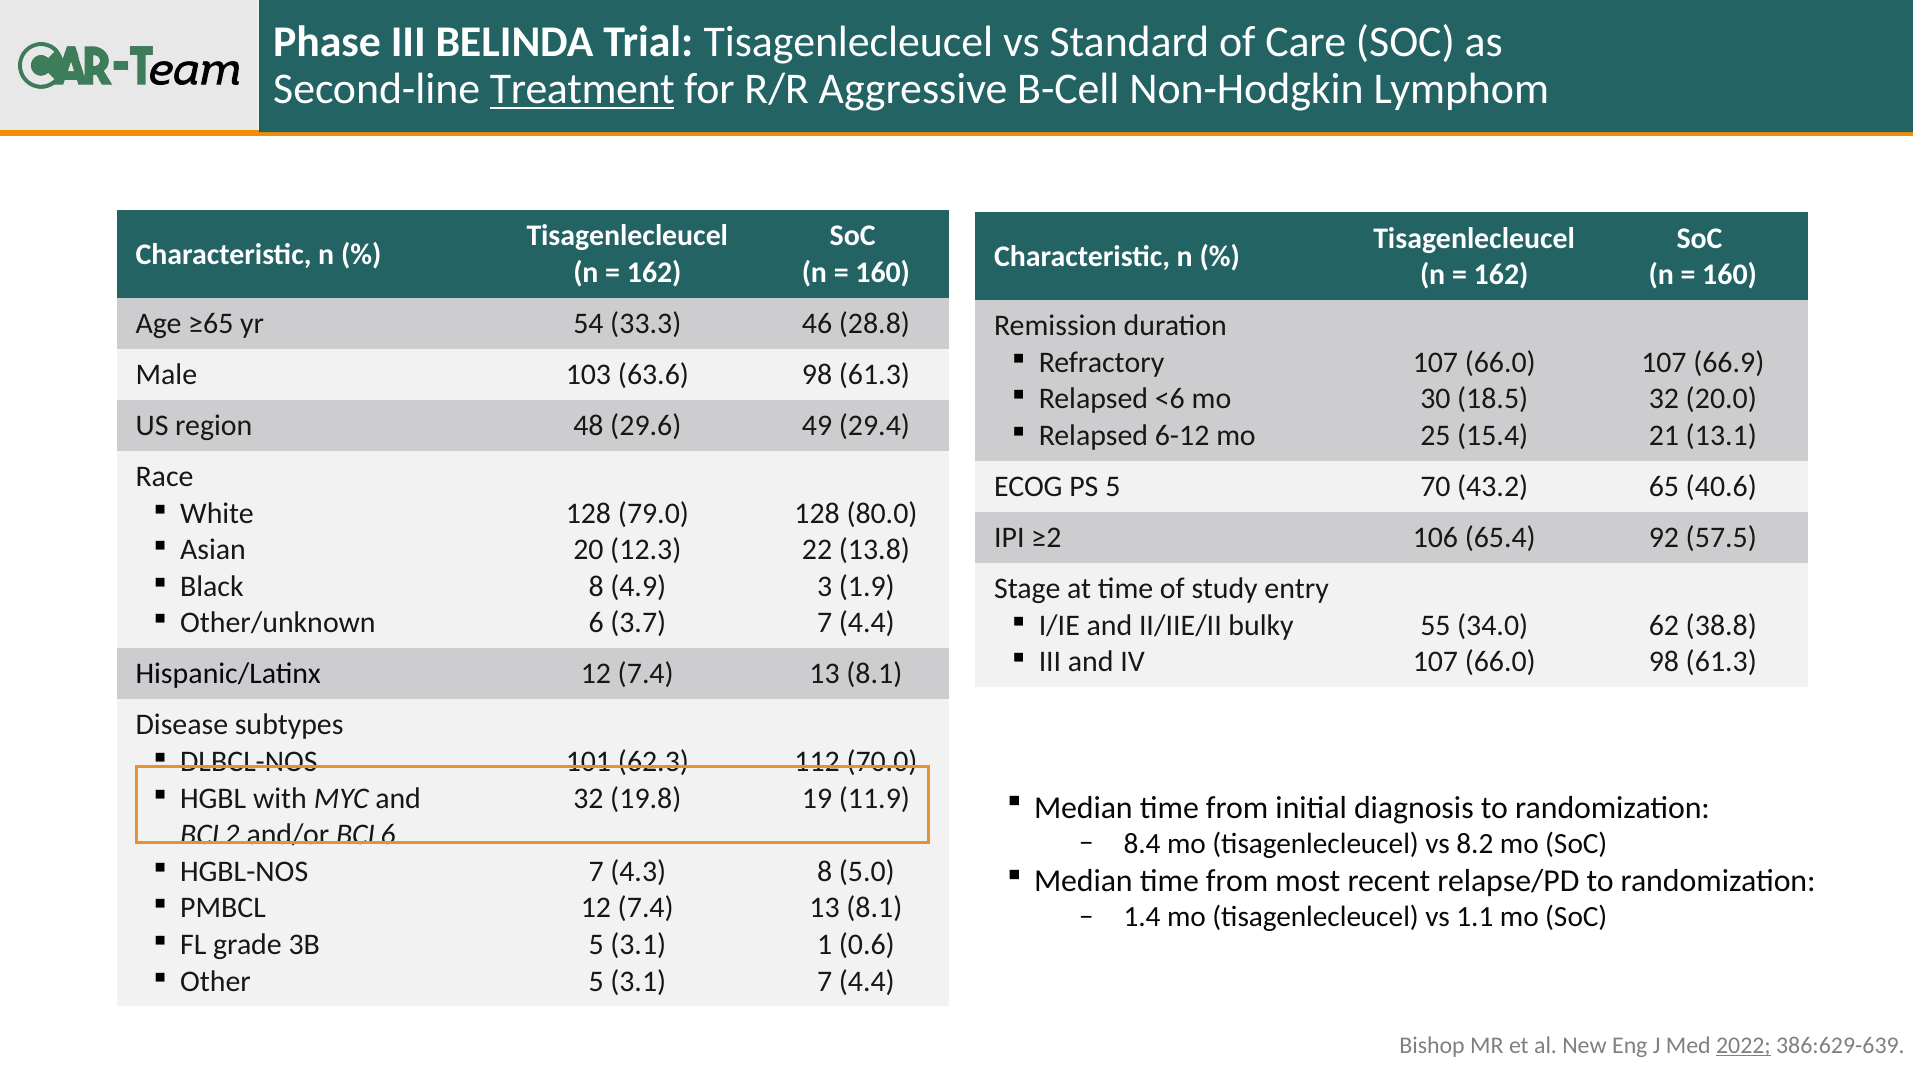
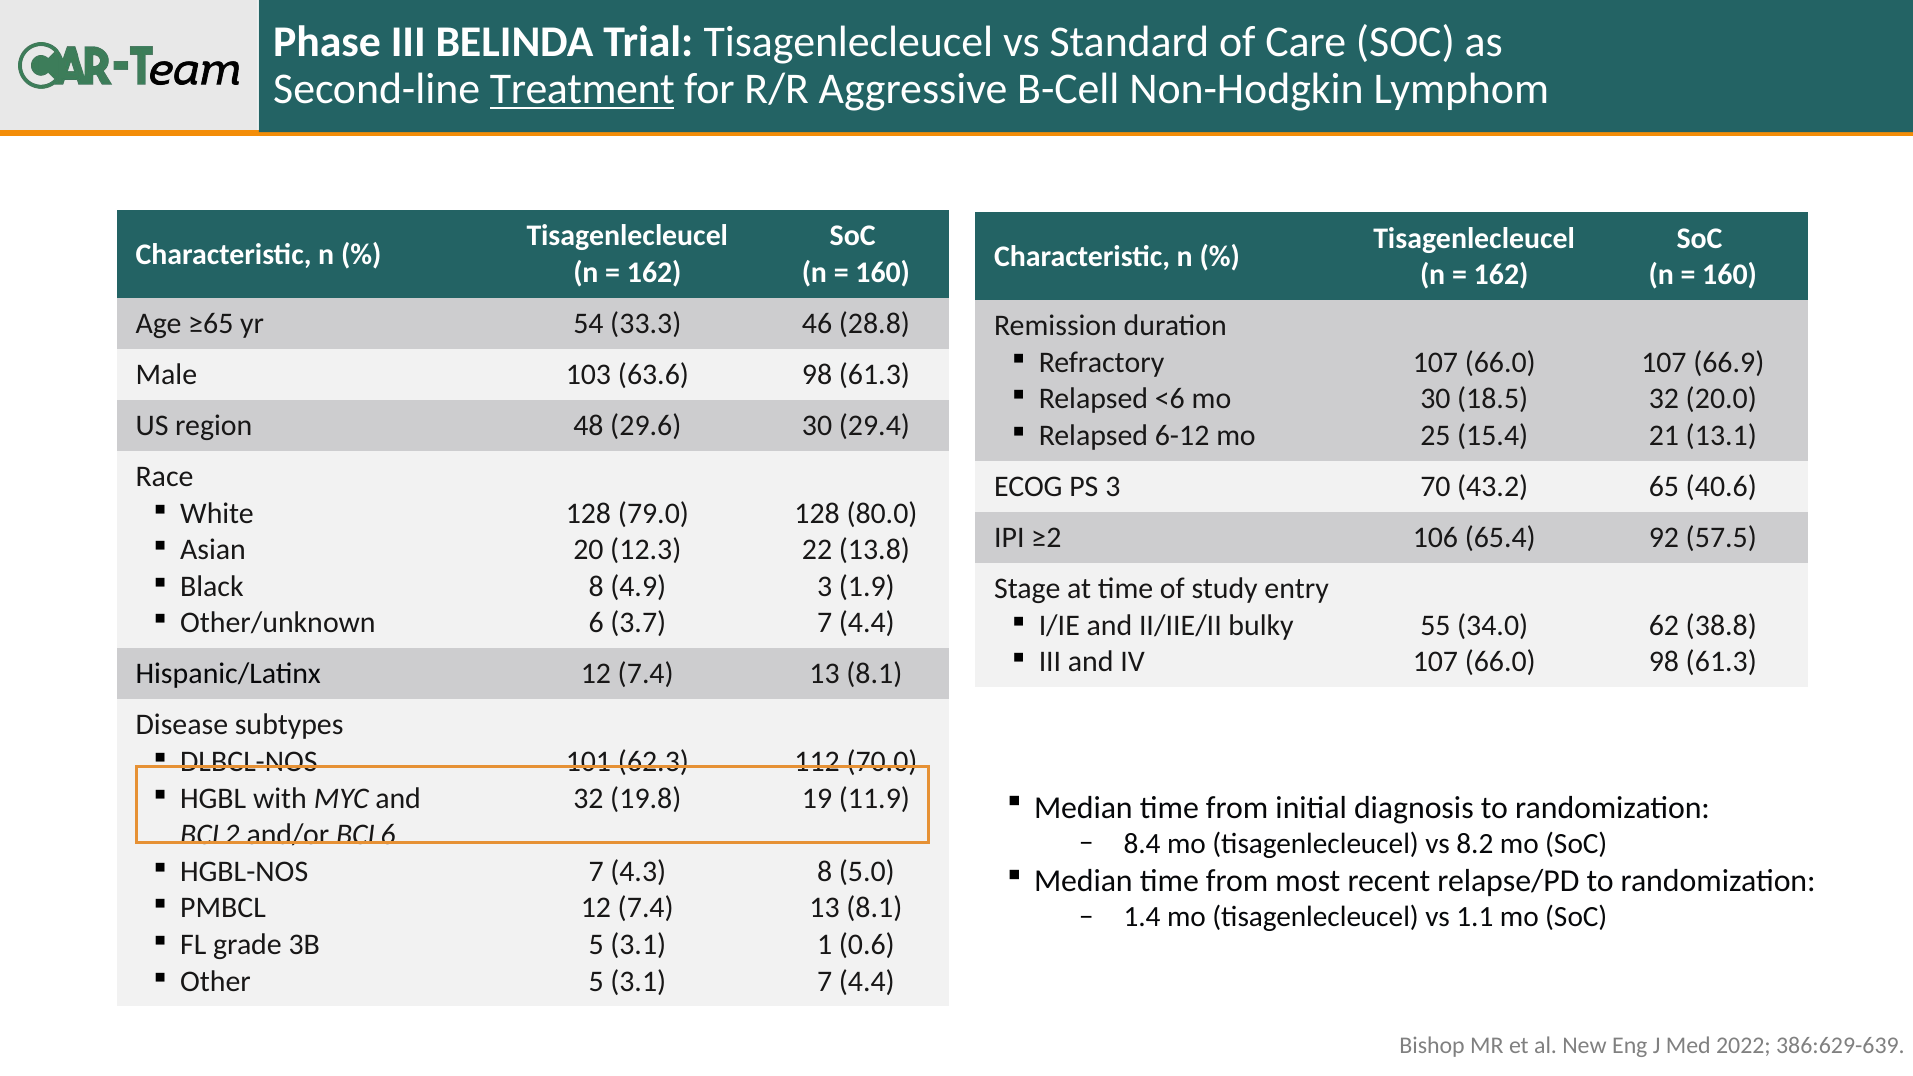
29.6 49: 49 -> 30
PS 5: 5 -> 3
2022 underline: present -> none
